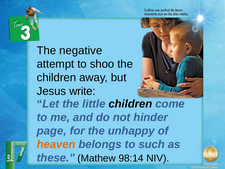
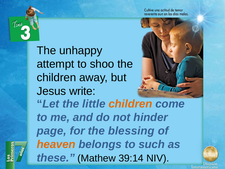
negative: negative -> unhappy
children at (130, 104) colour: black -> orange
unhappy: unhappy -> blessing
98:14: 98:14 -> 39:14
